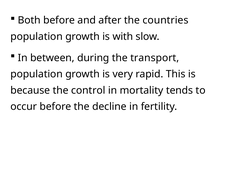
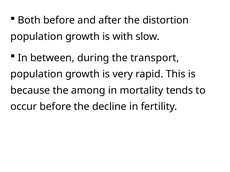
countries: countries -> distortion
control: control -> among
